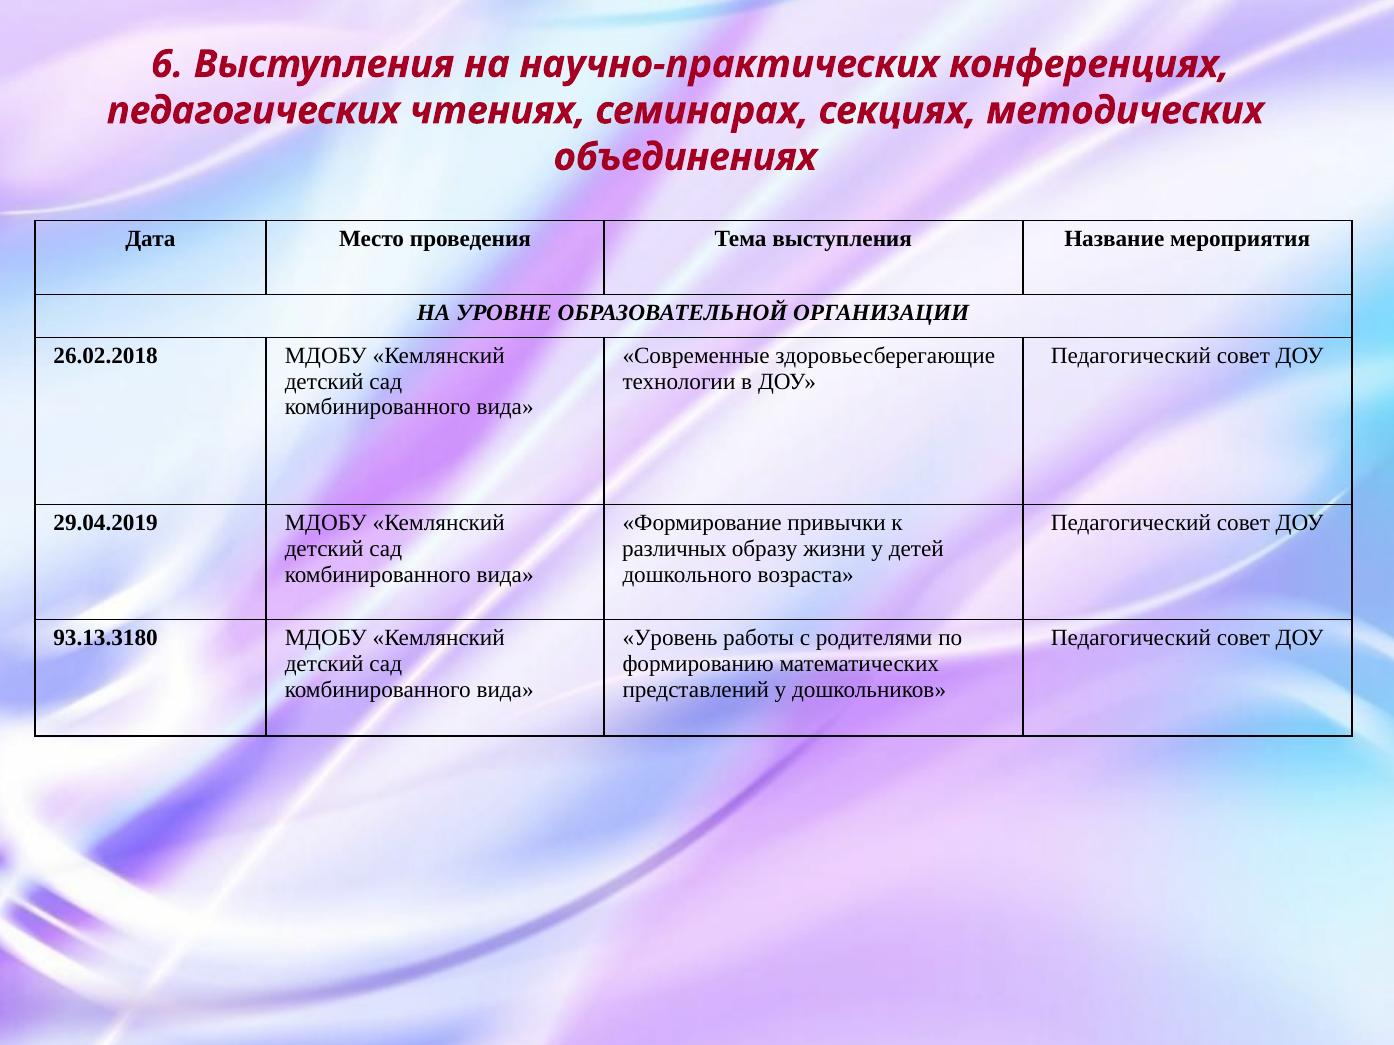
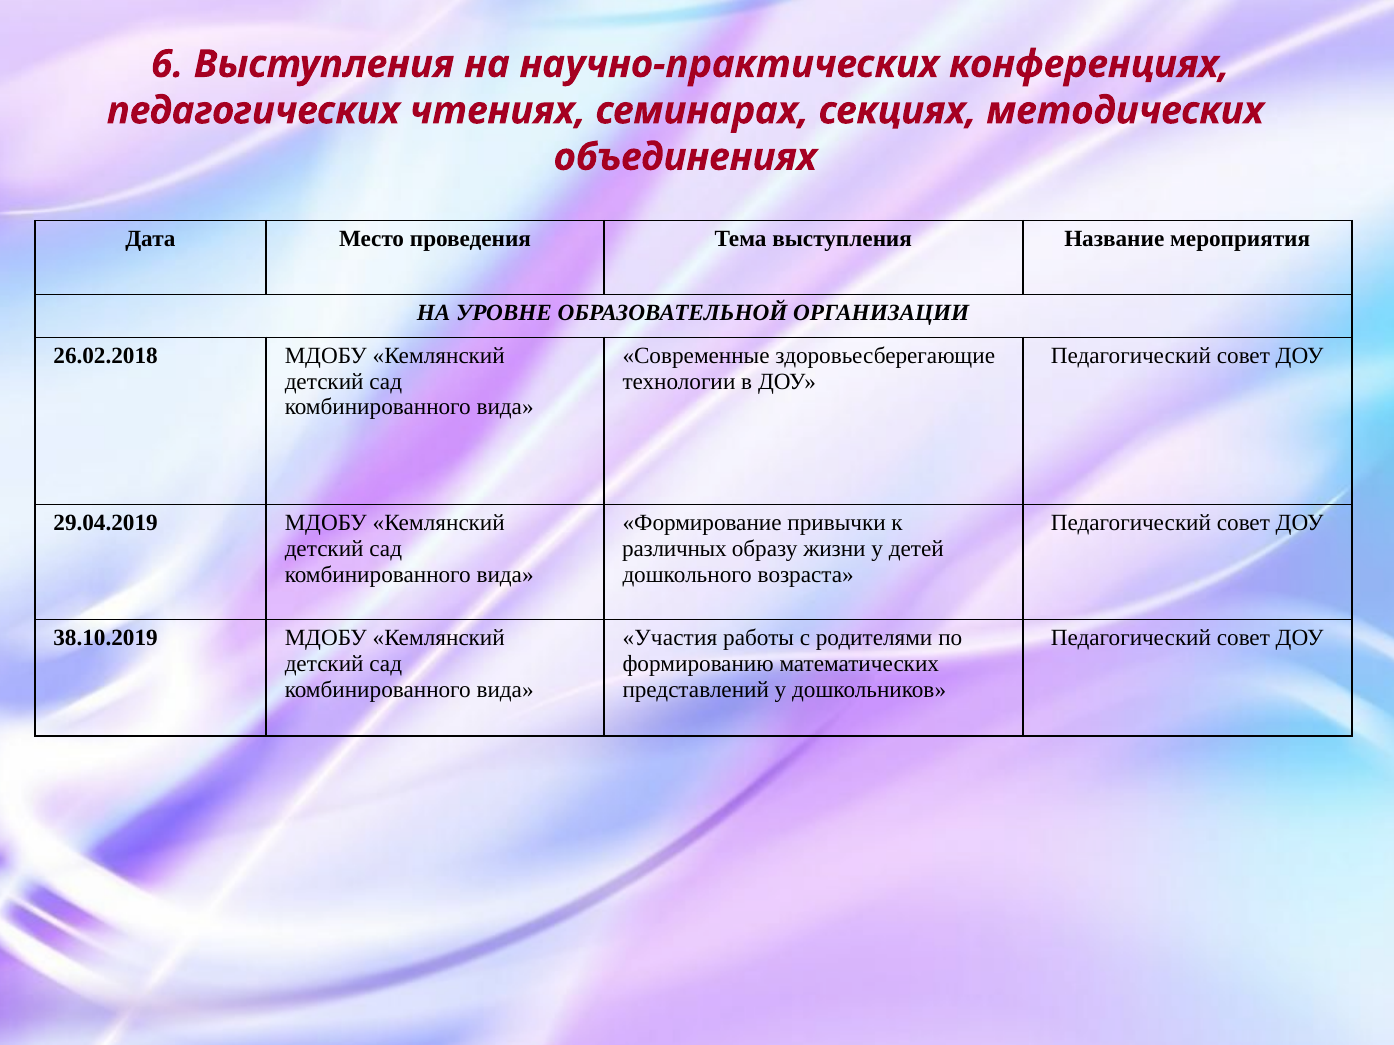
93.13.3180: 93.13.3180 -> 38.10.2019
Уровень: Уровень -> Участия
